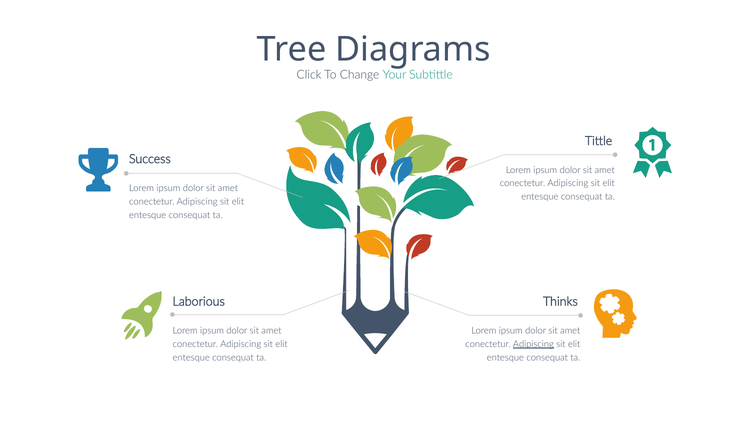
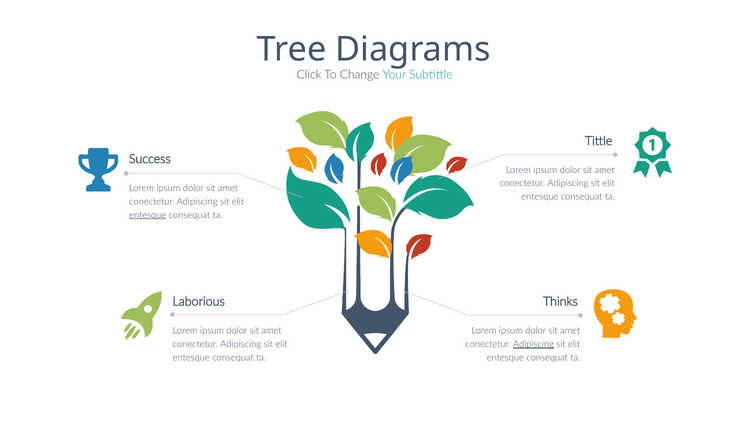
entesque at (148, 215) underline: none -> present
